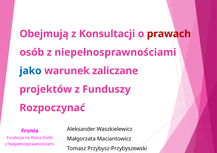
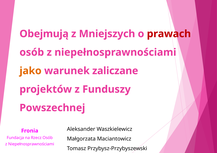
Konsultacji: Konsultacji -> Mniejszych
jako colour: blue -> orange
Rozpoczynać: Rozpoczynać -> Powszechnej
